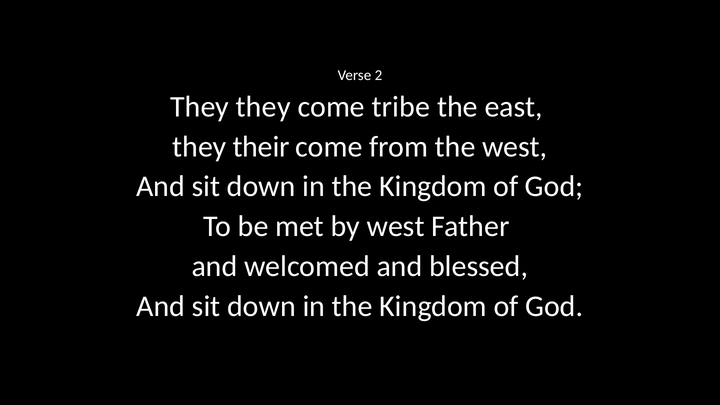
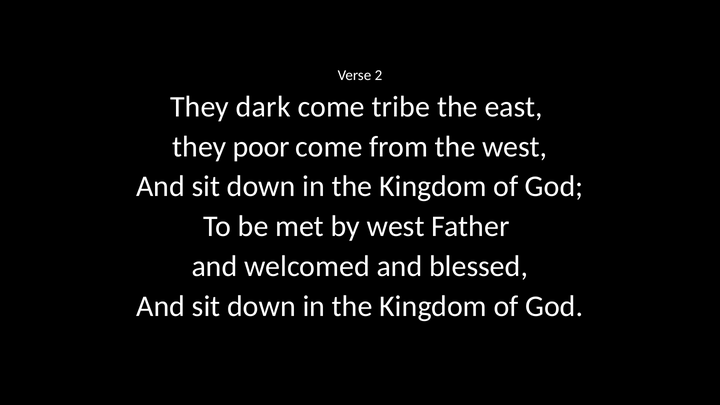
They they: they -> dark
their: their -> poor
